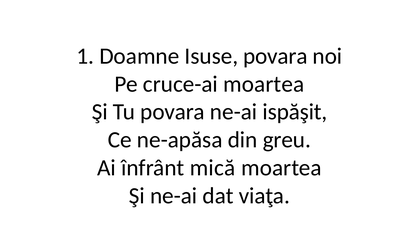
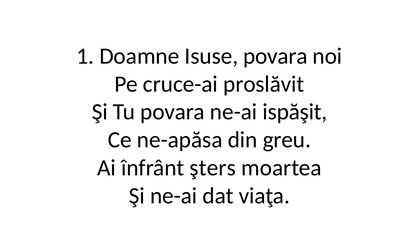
cruce-ai moartea: moartea -> proslăvit
mică: mică -> şters
